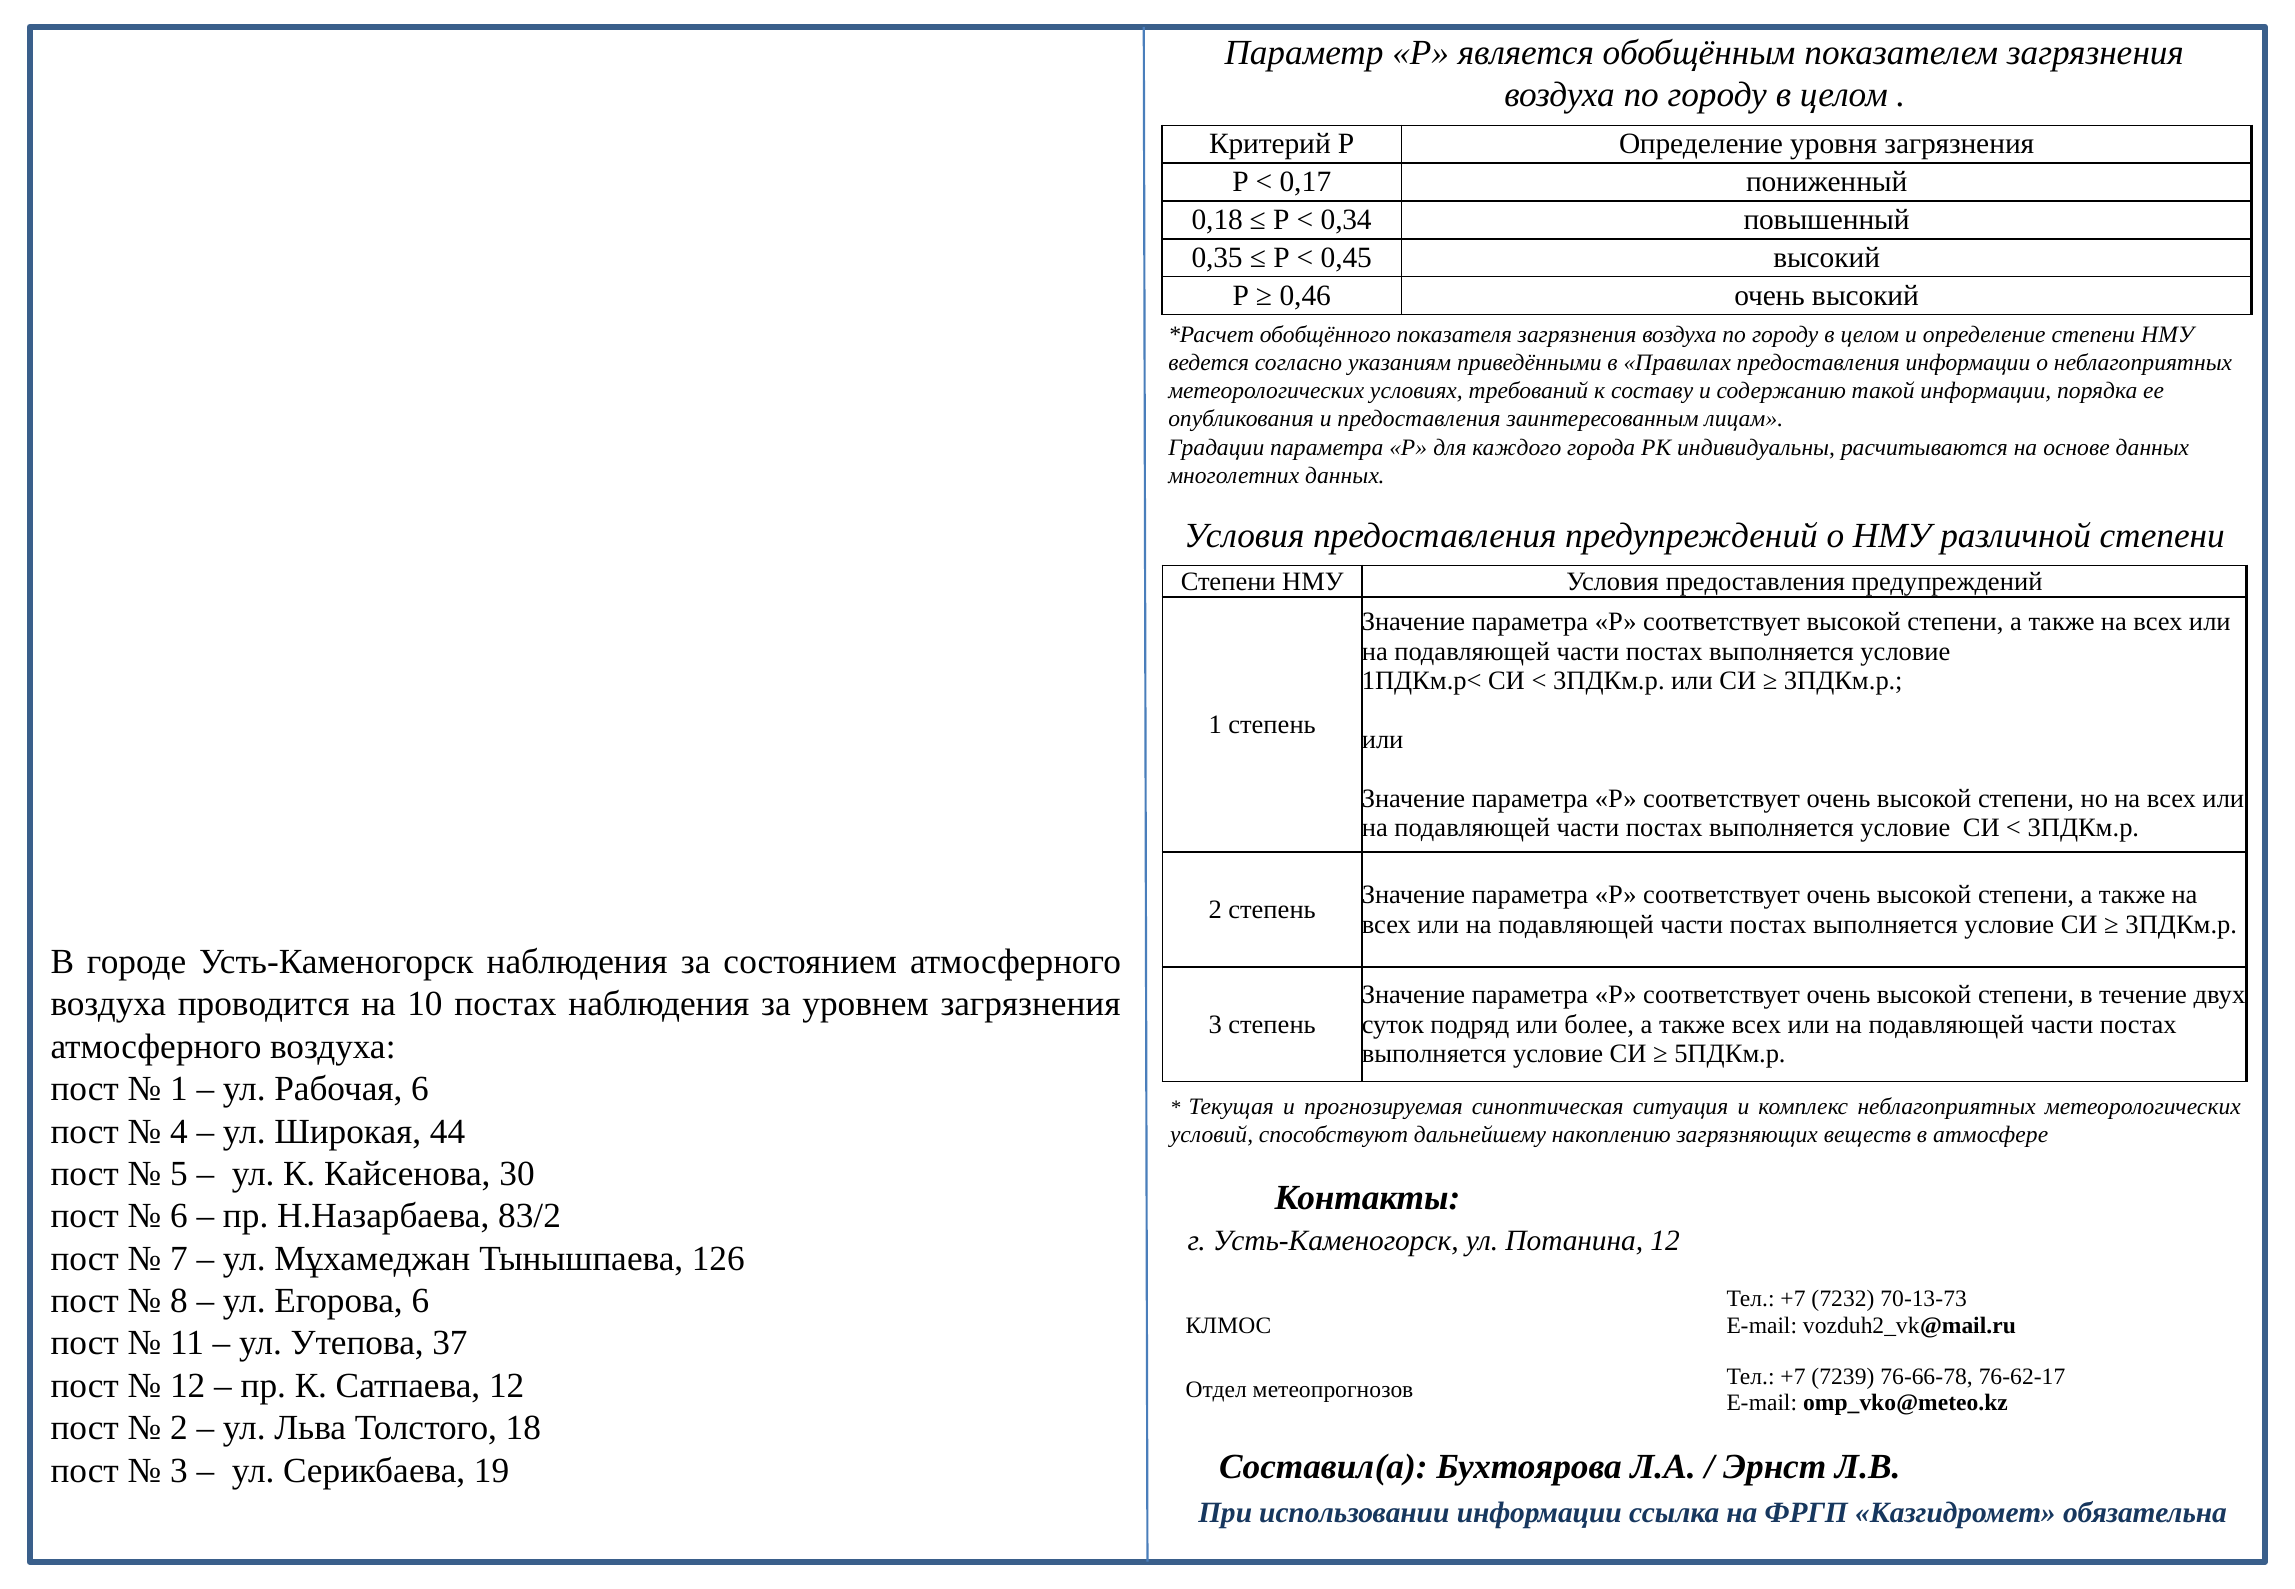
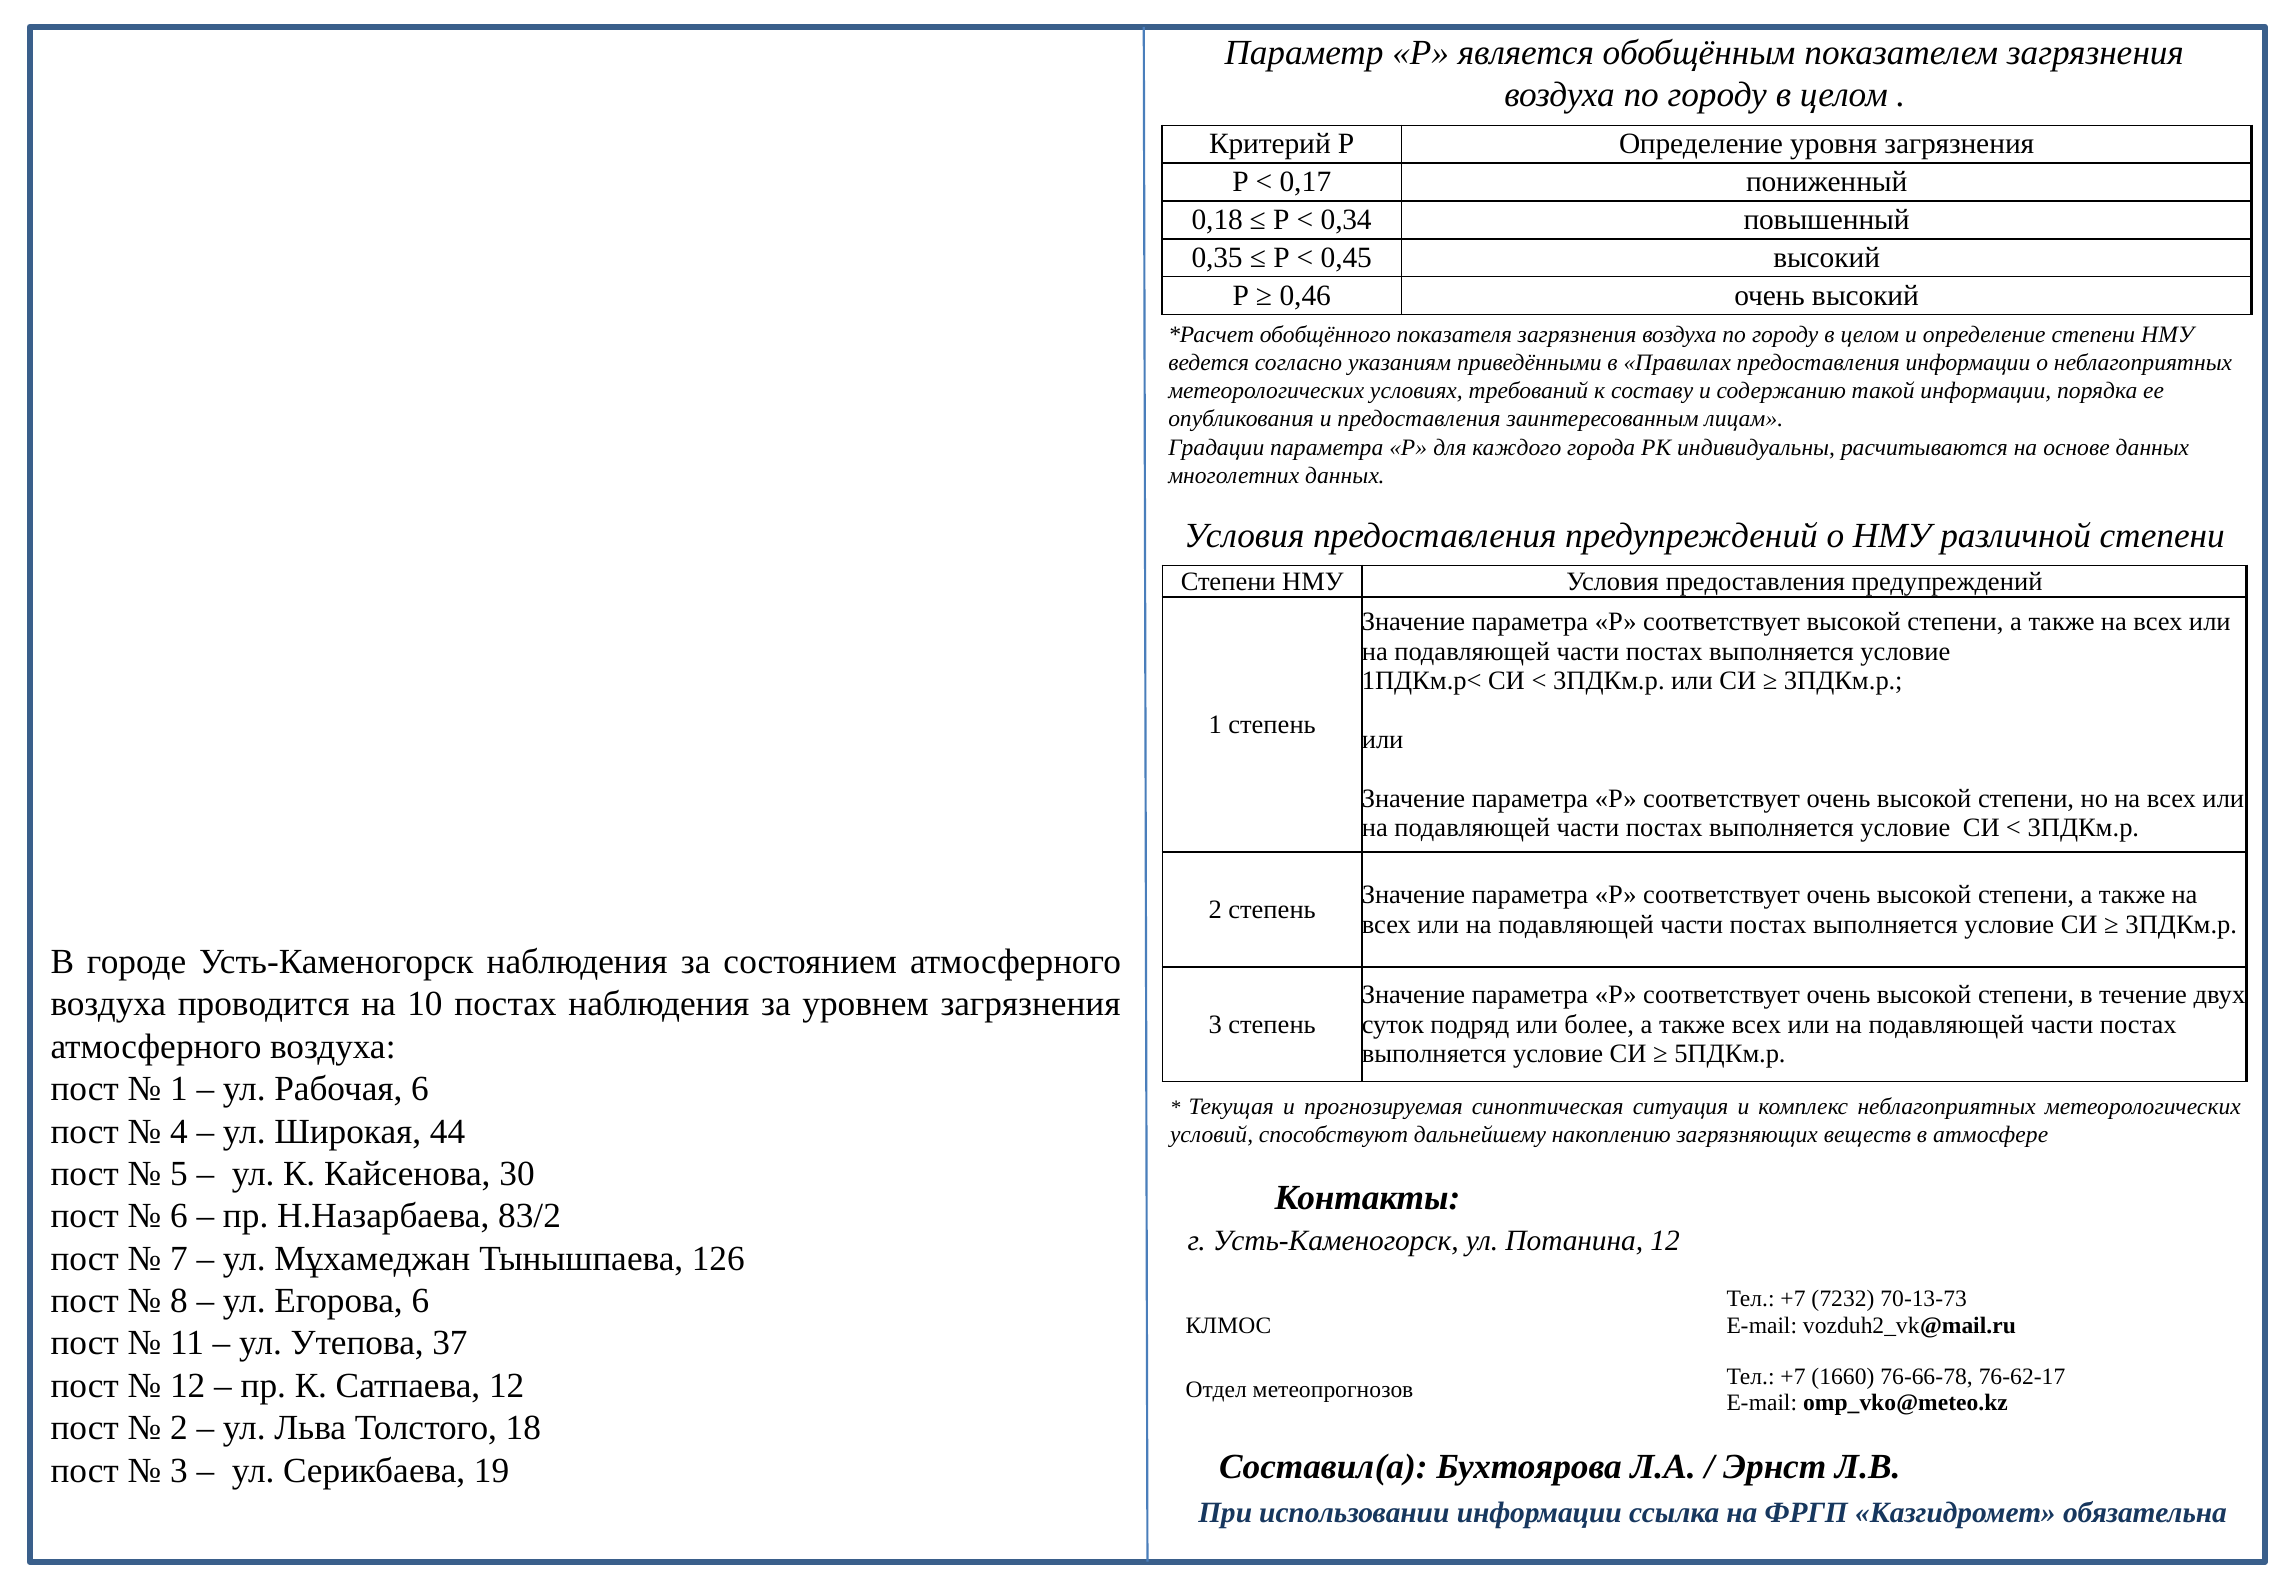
7239: 7239 -> 1660
